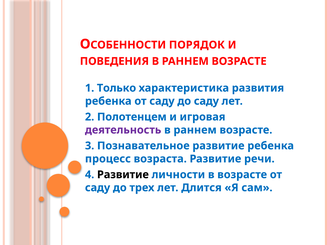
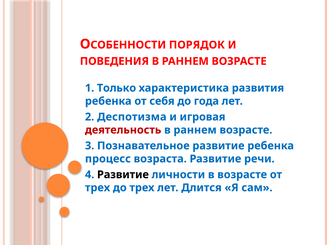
ребенка от саду: саду -> себя
до саду: саду -> года
Полотенцем: Полотенцем -> Деспотизма
деятельность colour: purple -> red
саду at (98, 188): саду -> трех
